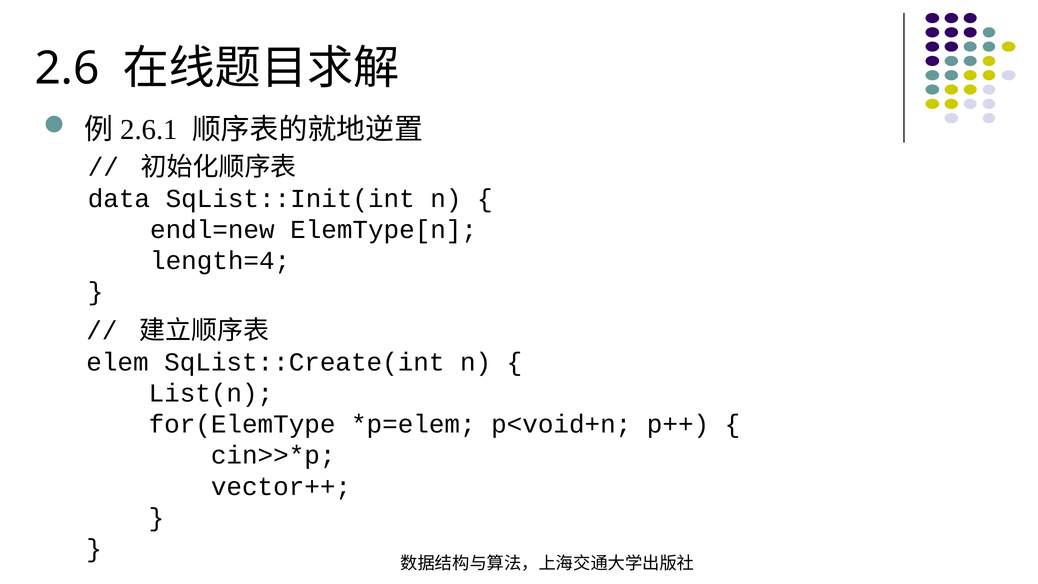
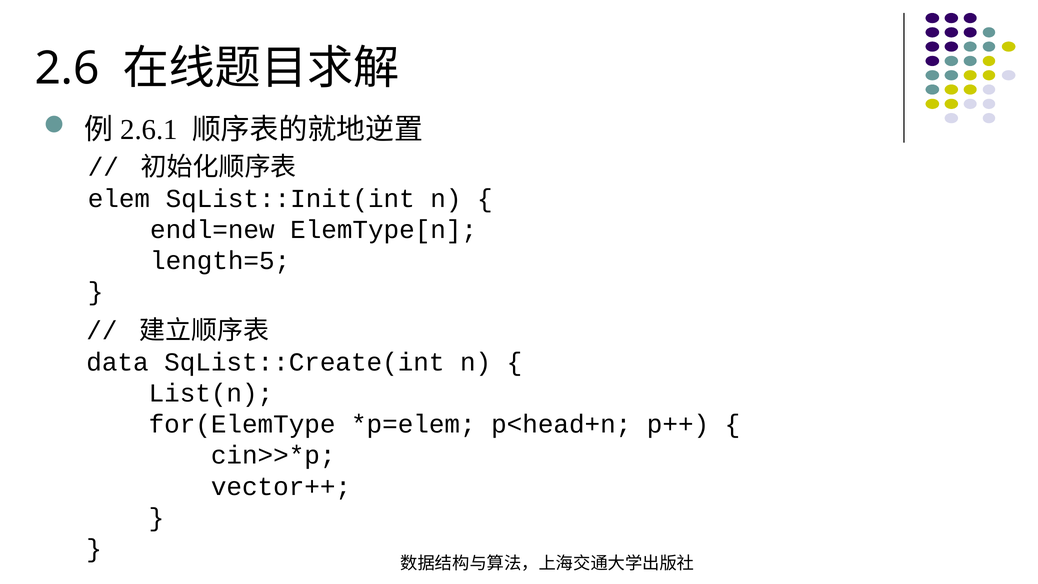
data: data -> elem
length=4: length=4 -> length=5
elem: elem -> data
p<void+n: p<void+n -> p<head+n
